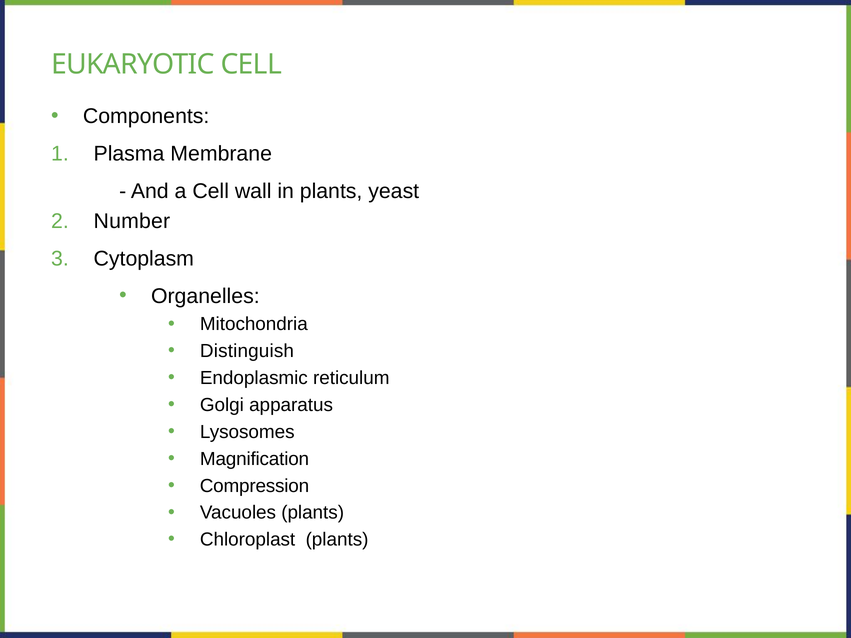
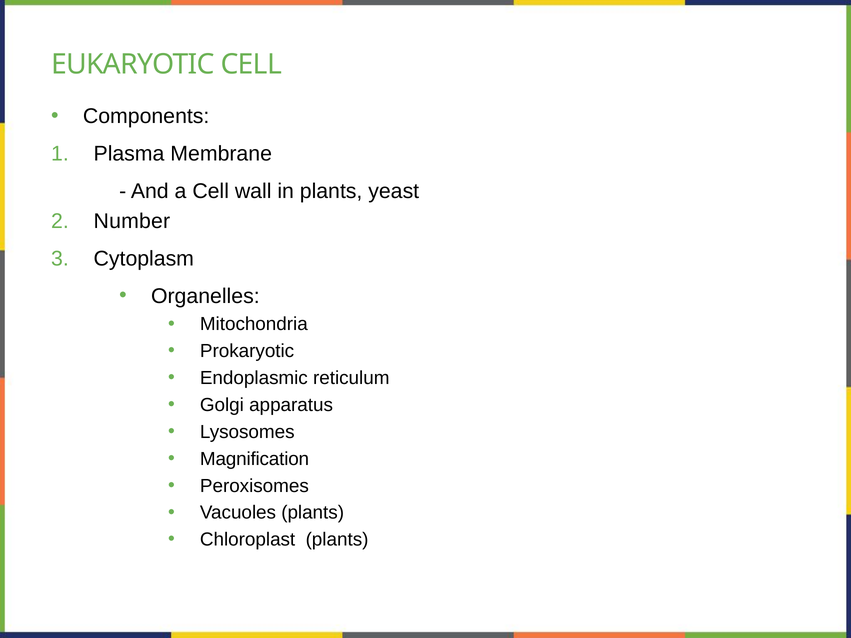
Distinguish: Distinguish -> Prokaryotic
Compression: Compression -> Peroxisomes
